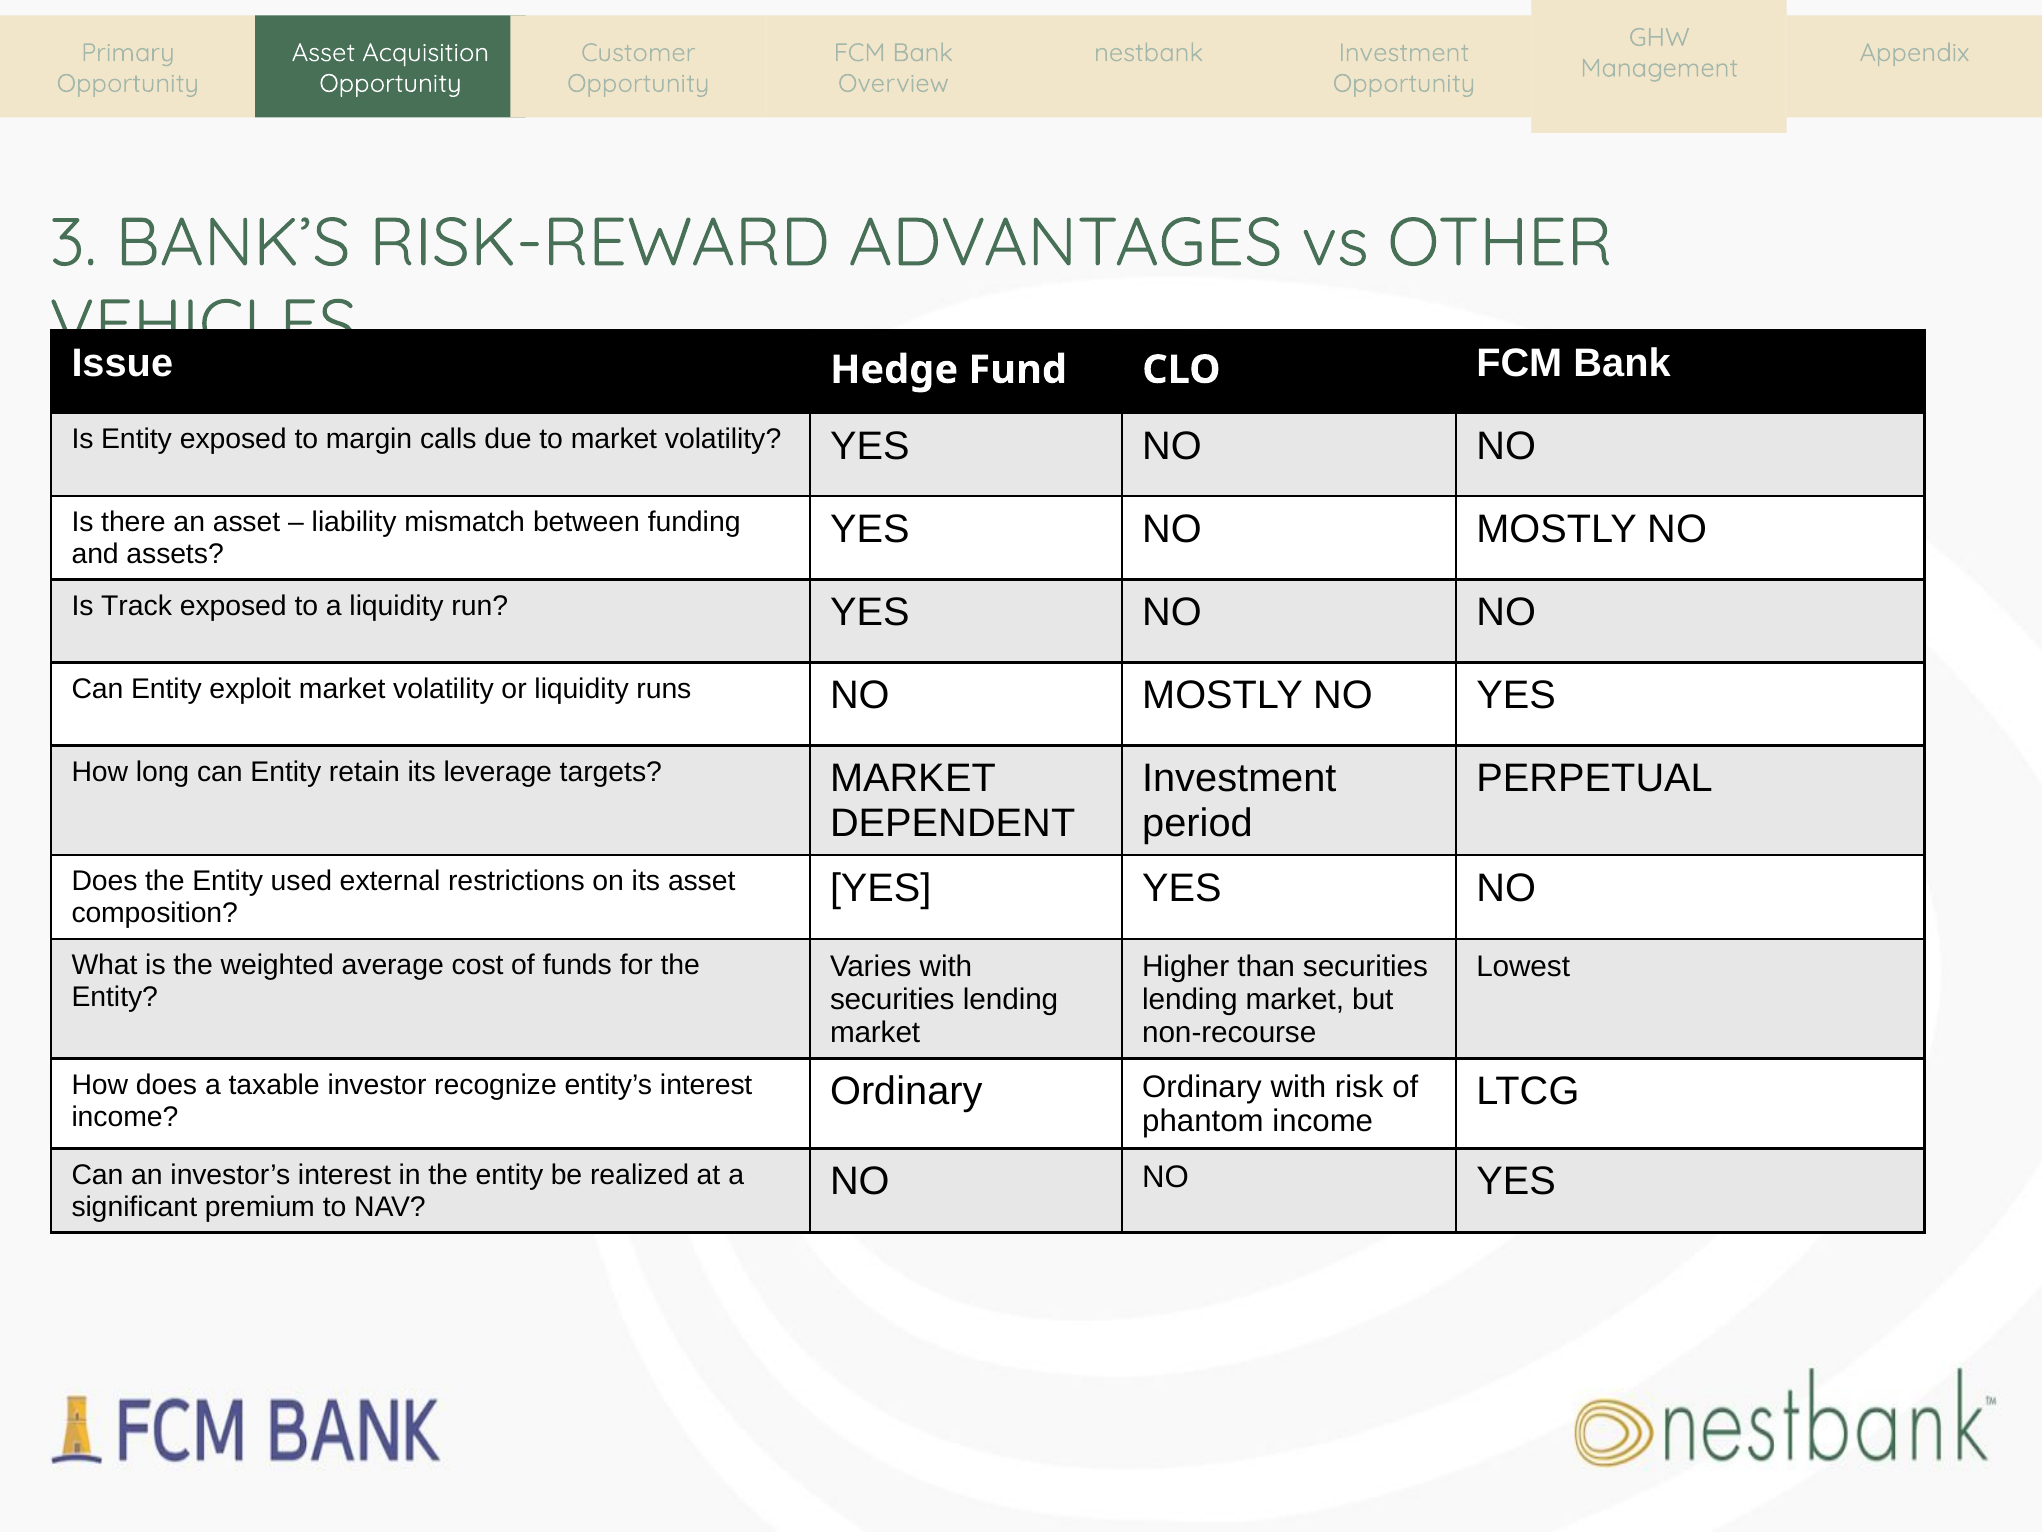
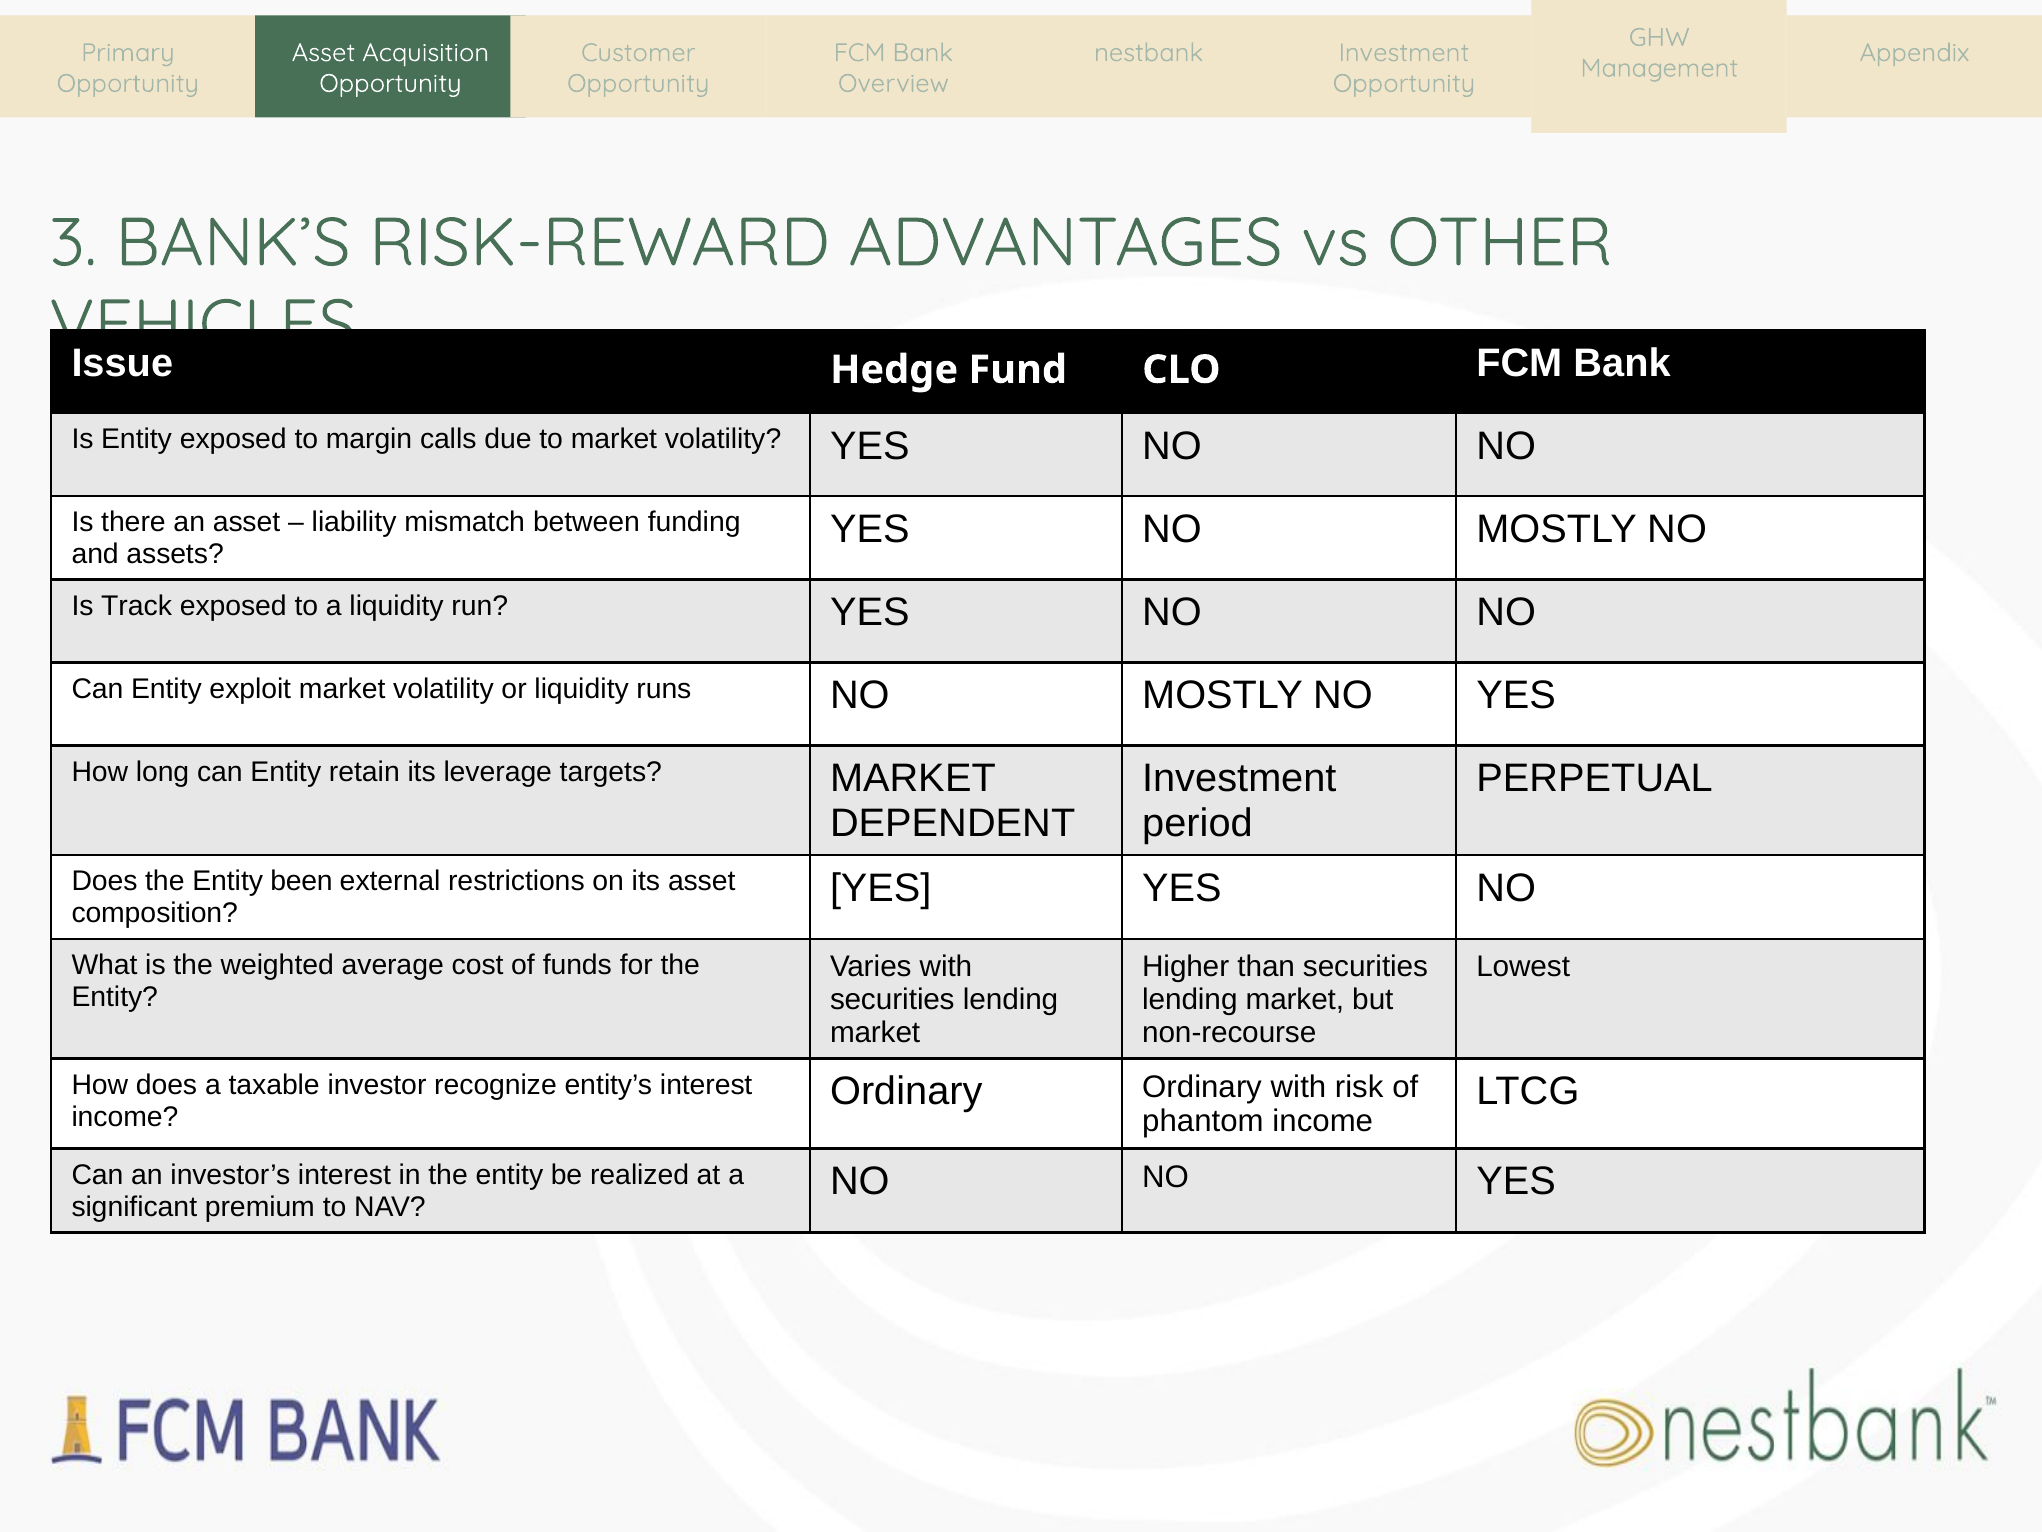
used: used -> been
